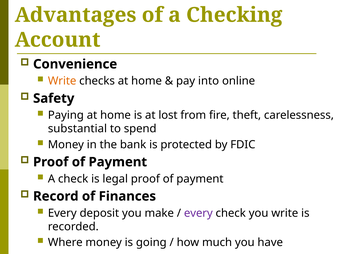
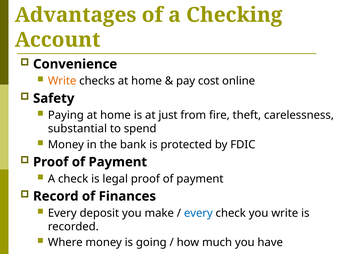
into: into -> cost
lost: lost -> just
every at (198, 213) colour: purple -> blue
